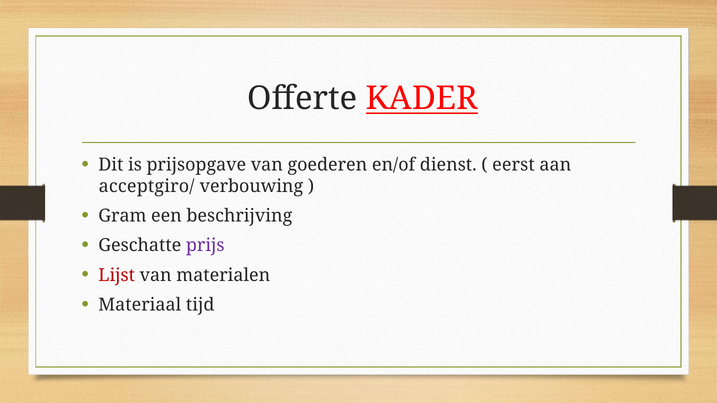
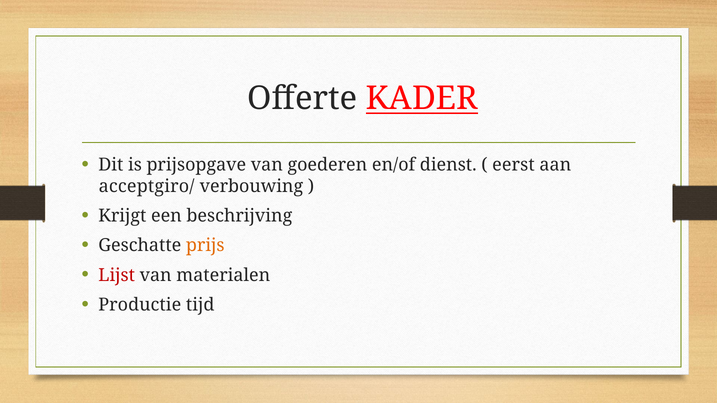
Gram: Gram -> Krijgt
prijs colour: purple -> orange
Materiaal: Materiaal -> Productie
